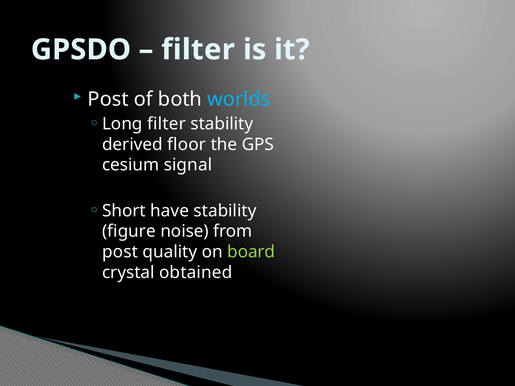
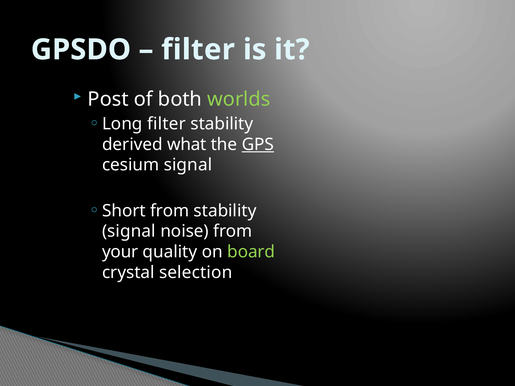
worlds colour: light blue -> light green
floor: floor -> what
GPS underline: none -> present
Short have: have -> from
figure at (129, 231): figure -> signal
post at (120, 252): post -> your
obtained: obtained -> selection
